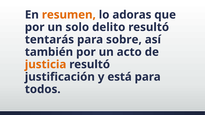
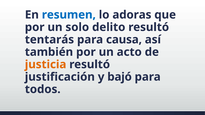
resumen colour: orange -> blue
sobre: sobre -> causa
está: está -> bajó
